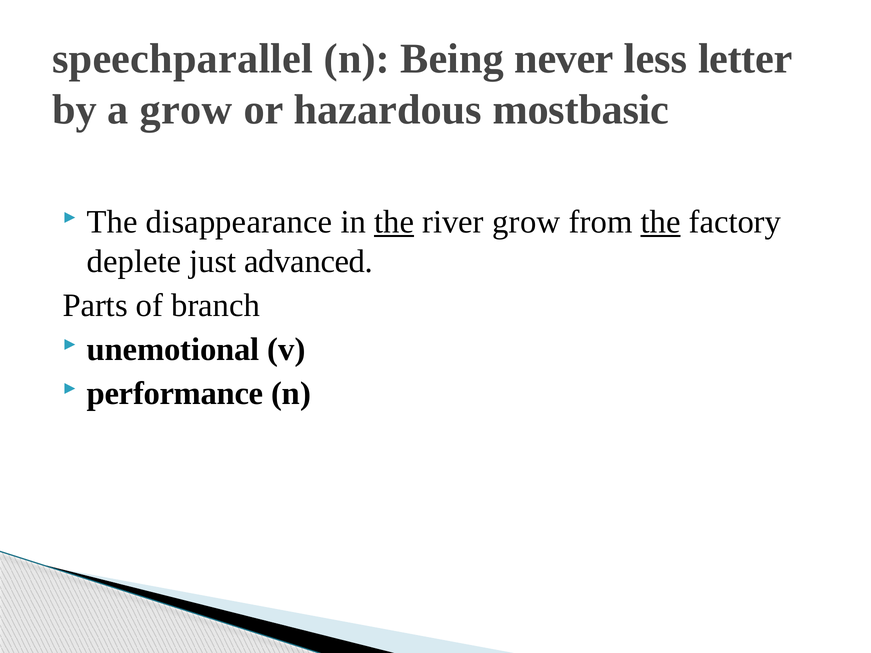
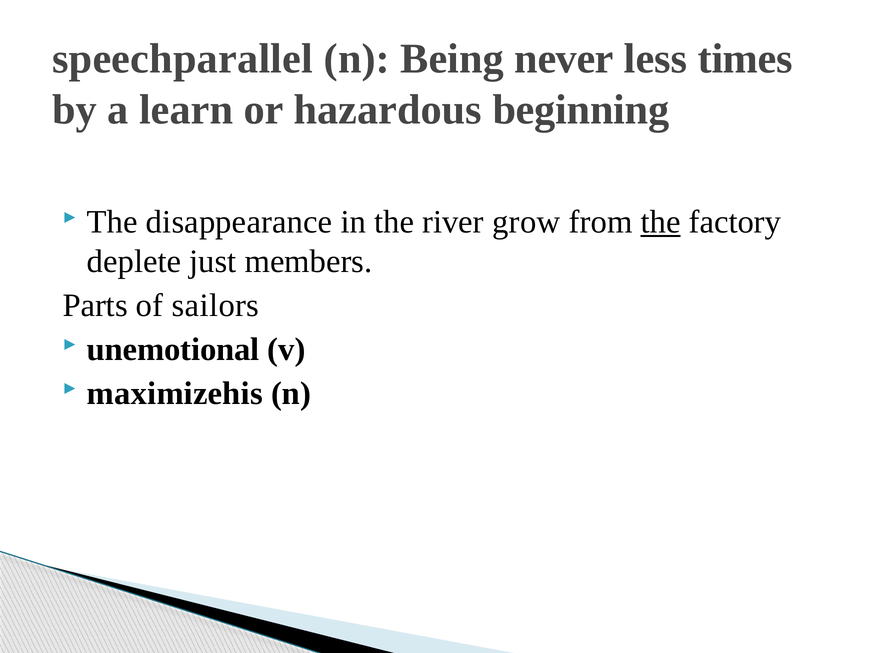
letter: letter -> times
a grow: grow -> learn
mostbasic: mostbasic -> beginning
the at (394, 222) underline: present -> none
advanced: advanced -> members
branch: branch -> sailors
performance: performance -> maximizehis
